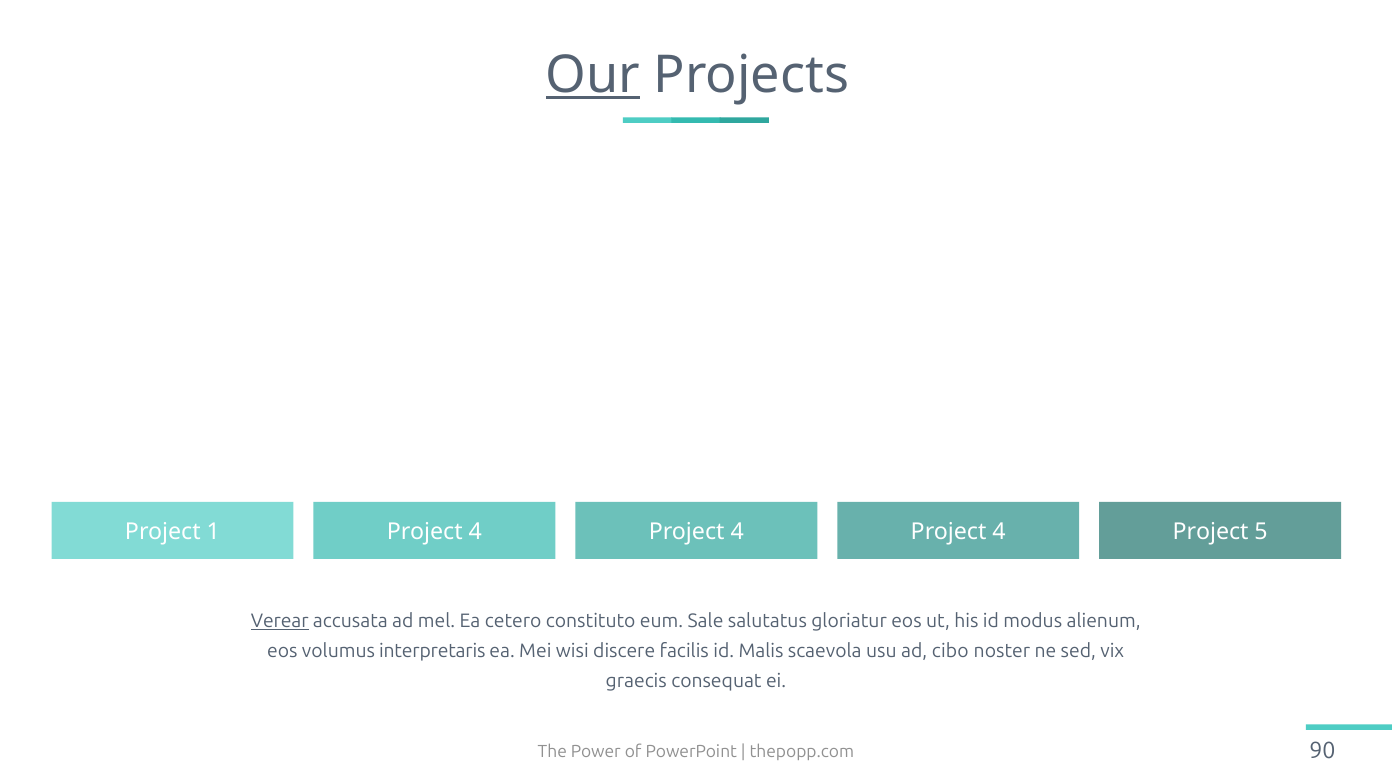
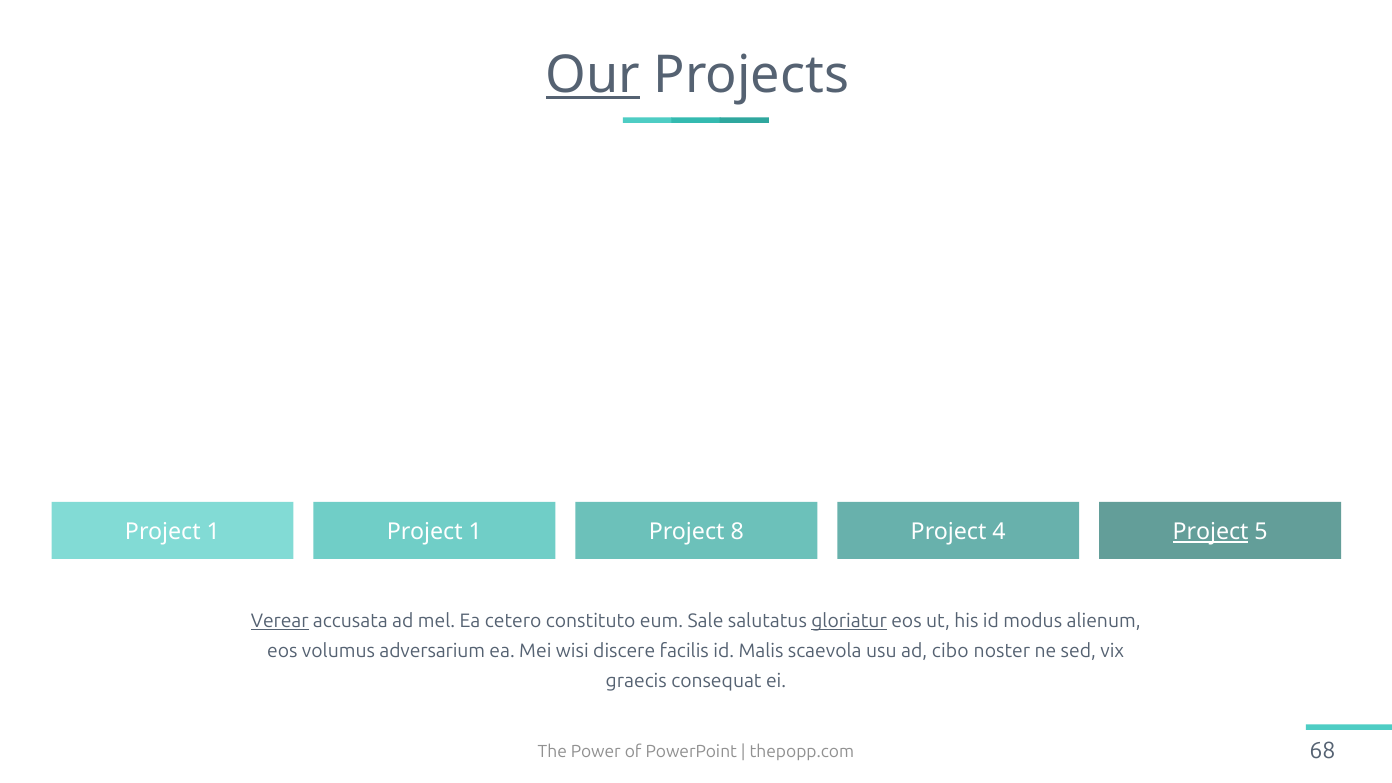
4 at (475, 532): 4 -> 1
4 at (737, 532): 4 -> 8
Project at (1211, 532) underline: none -> present
gloriatur underline: none -> present
interpretaris: interpretaris -> adversarium
90: 90 -> 68
